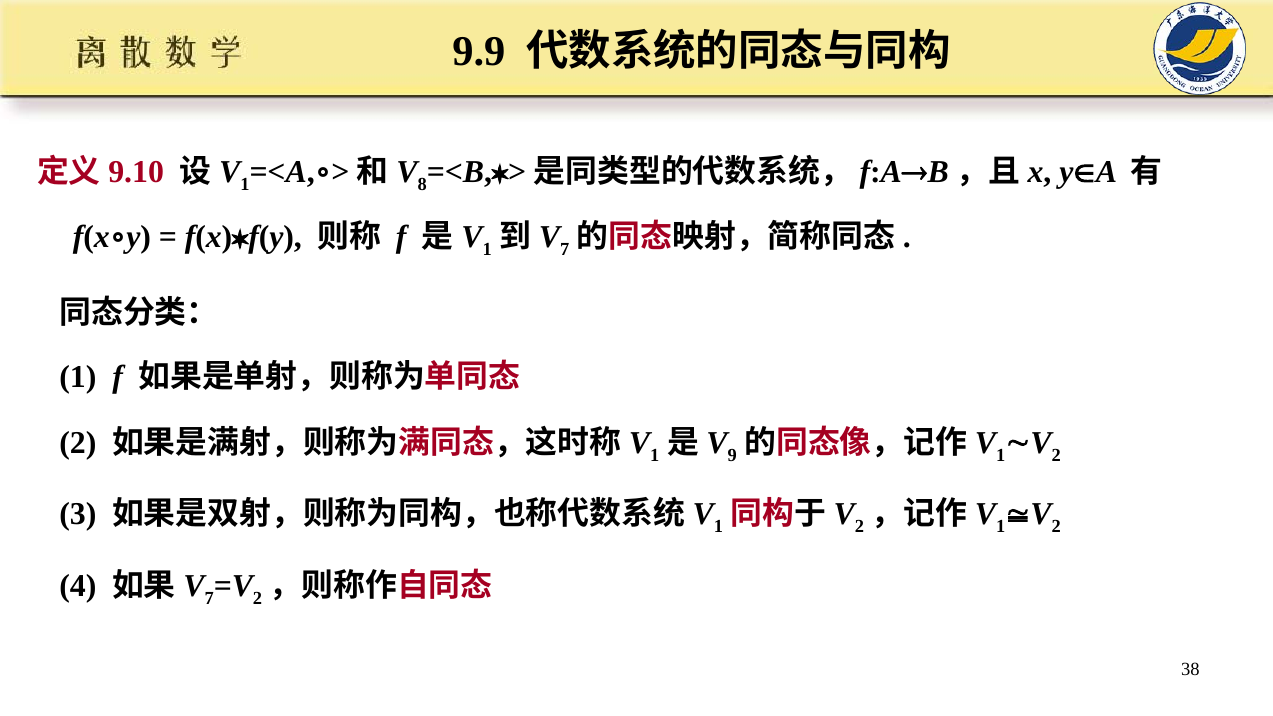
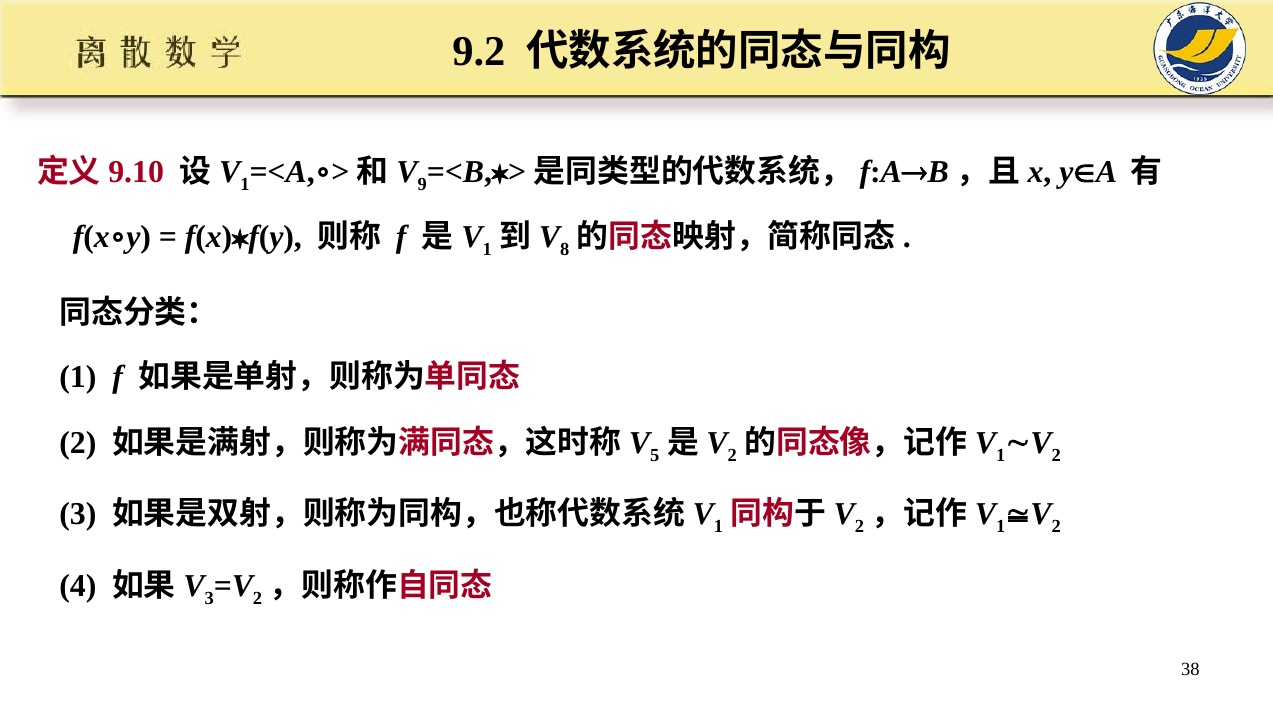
9.9: 9.9 -> 9.2
8: 8 -> 9
7 at (565, 250): 7 -> 8
1 at (655, 455): 1 -> 5
9 at (732, 455): 9 -> 2
7 at (209, 598): 7 -> 3
